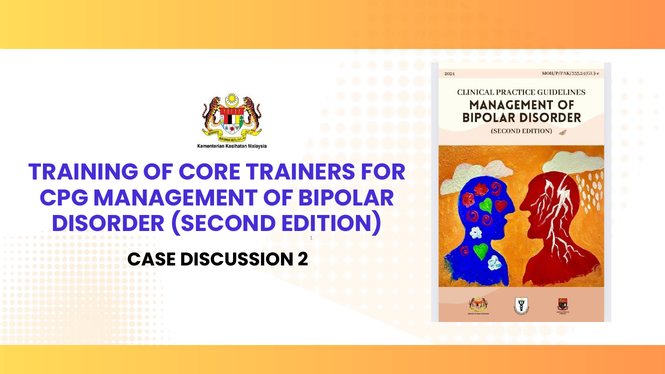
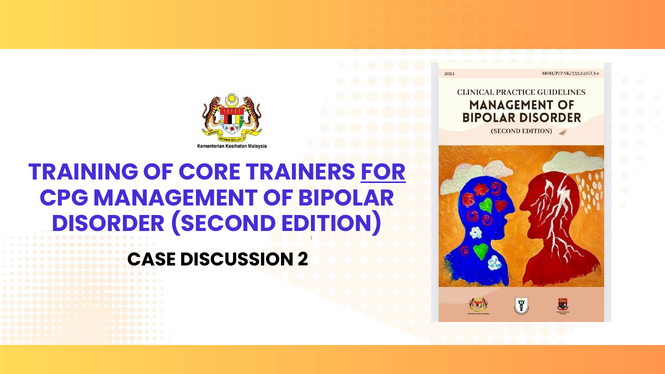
FOR underline: none -> present
